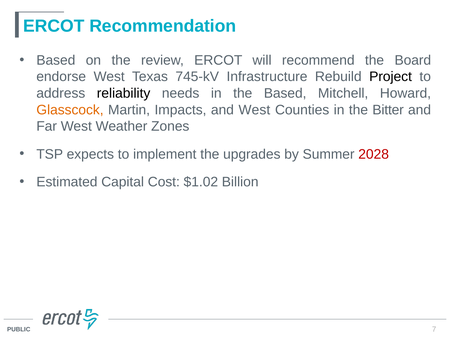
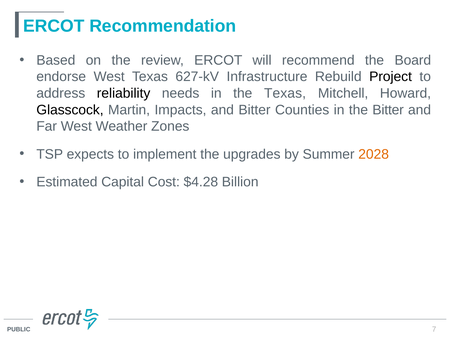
745-kV: 745-kV -> 627-kV
the Based: Based -> Texas
Glasscock colour: orange -> black
and West: West -> Bitter
2028 colour: red -> orange
$1.02: $1.02 -> $4.28
